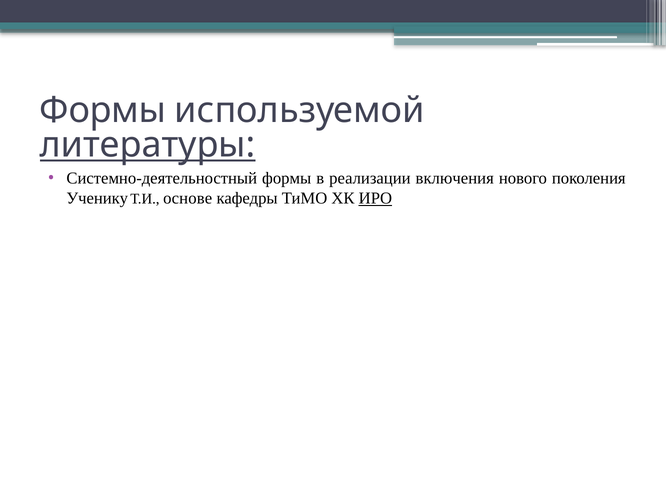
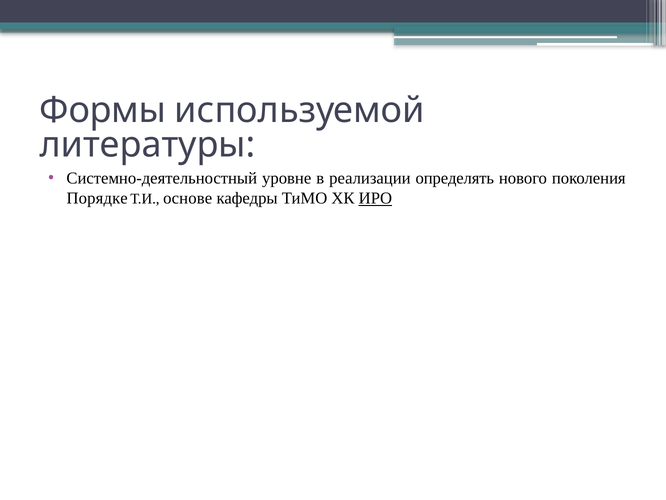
литературы underline: present -> none
Системно-деятельностный формы: формы -> уровне
включения: включения -> определять
Ученику: Ученику -> Порядке
